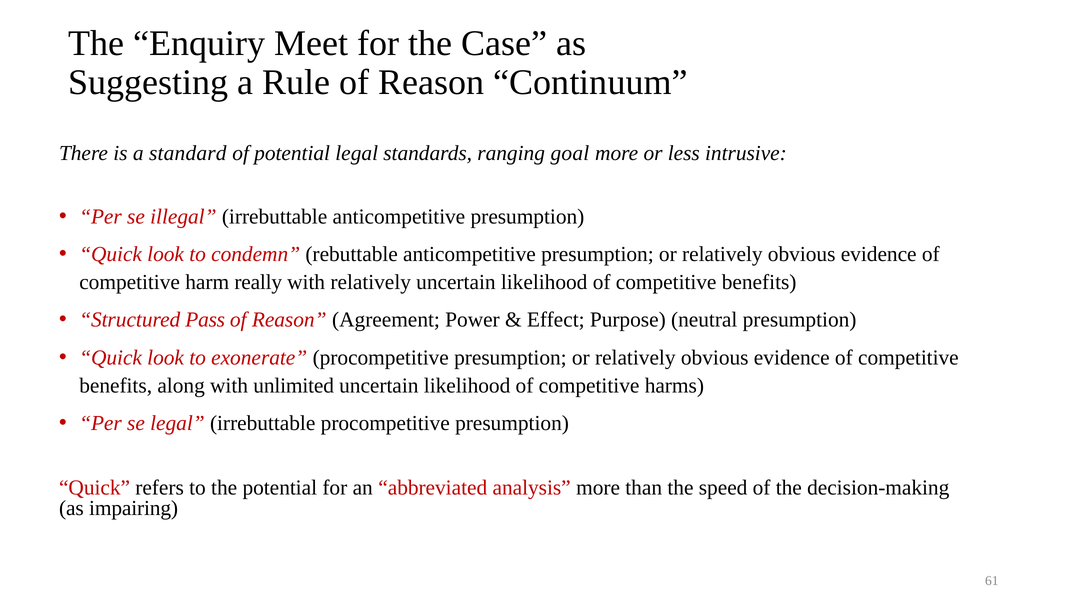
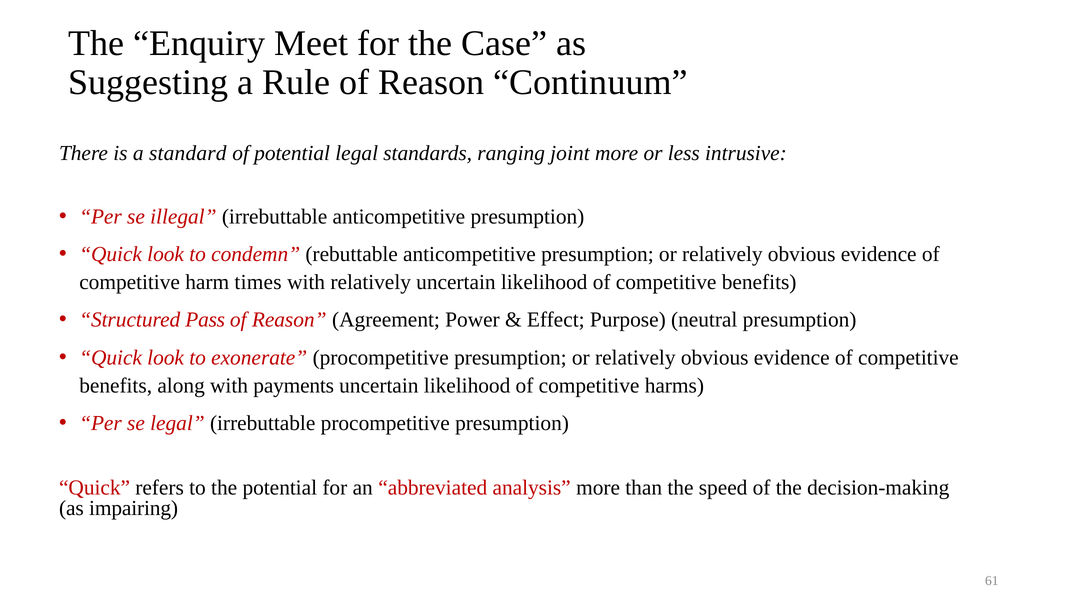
goal: goal -> joint
really: really -> times
unlimited: unlimited -> payments
